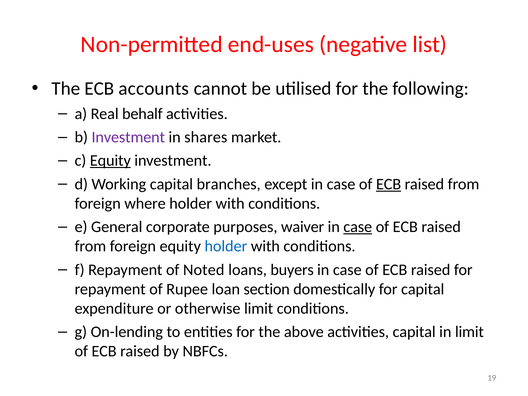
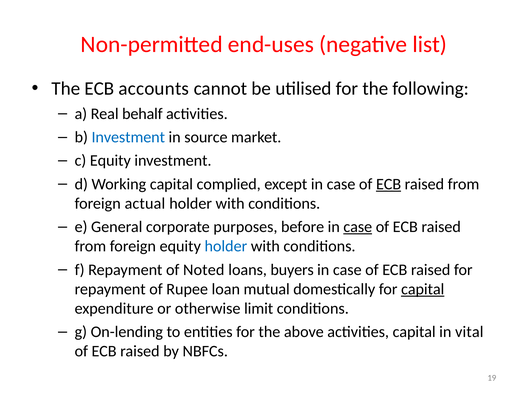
Investment at (128, 137) colour: purple -> blue
shares: shares -> source
Equity at (110, 161) underline: present -> none
branches: branches -> complied
where: where -> actual
waiver: waiver -> before
section: section -> mutual
capital at (423, 289) underline: none -> present
in limit: limit -> vital
